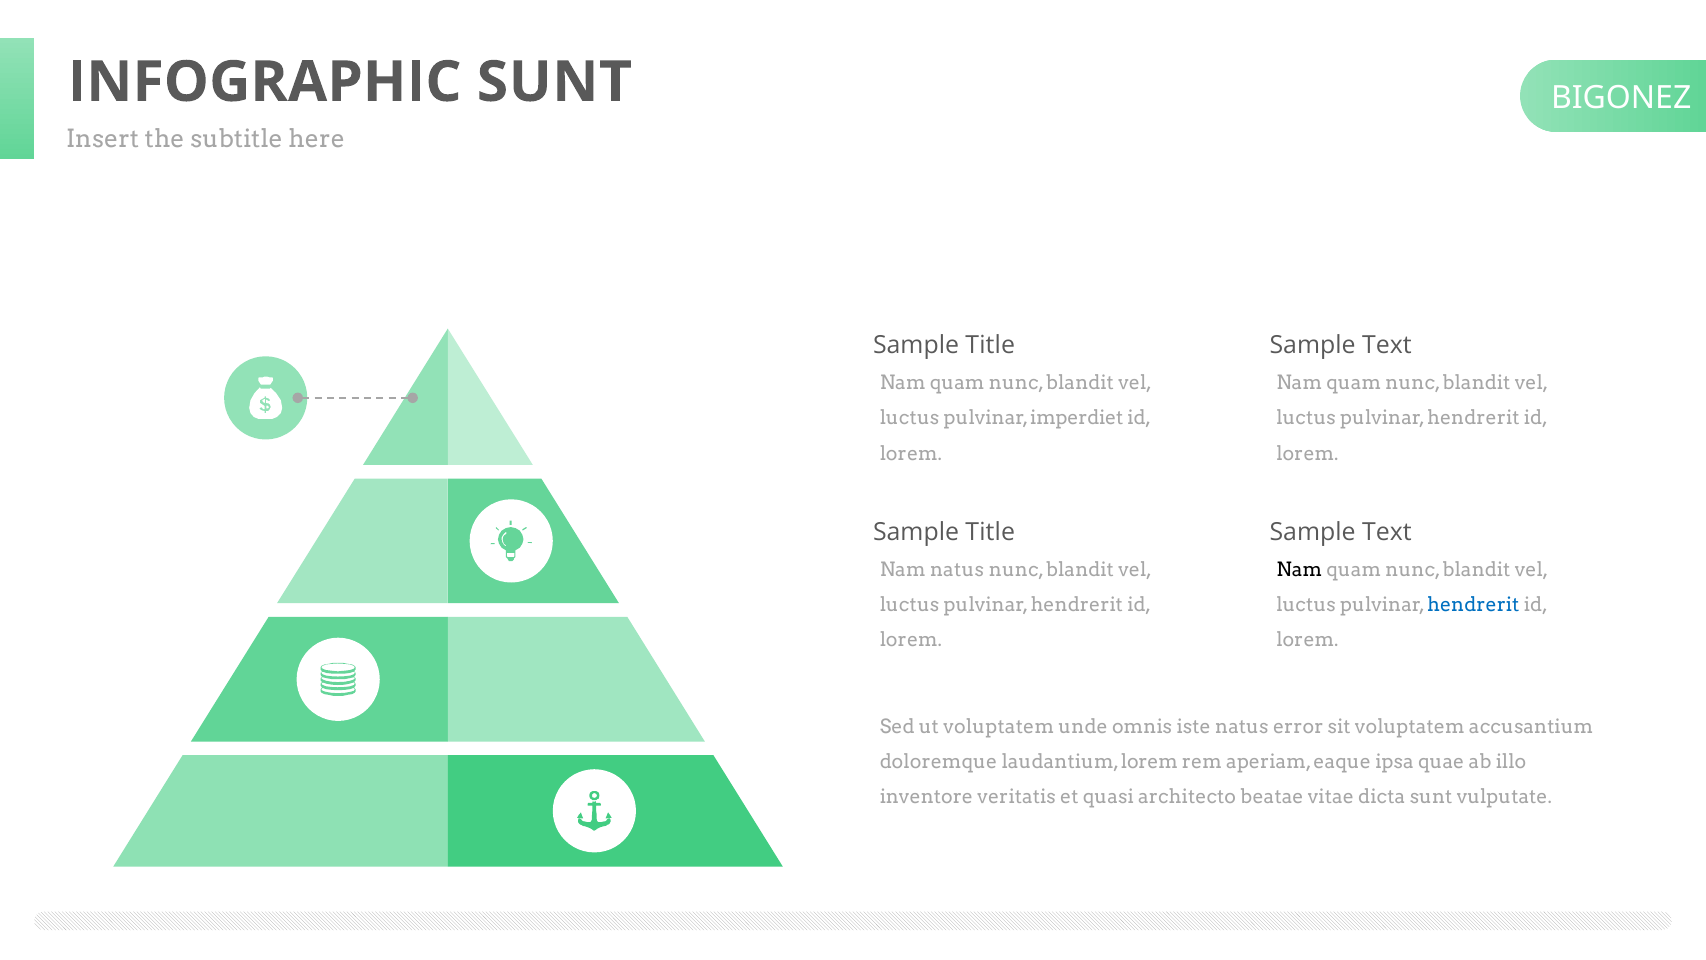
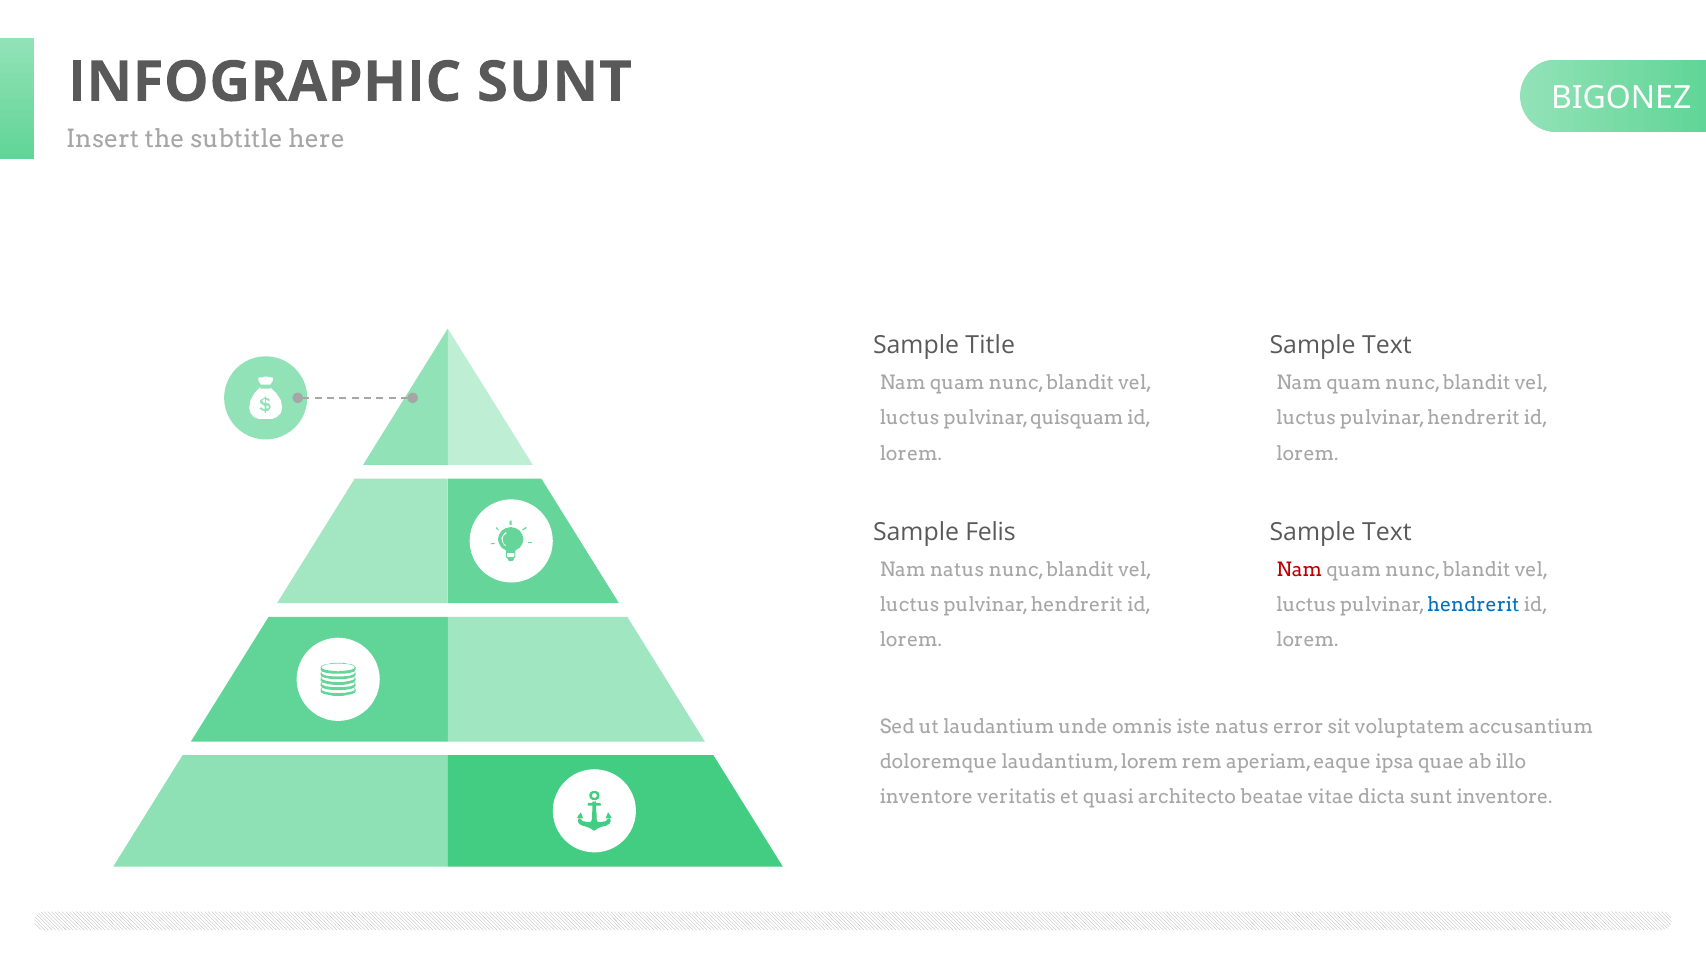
imperdiet: imperdiet -> quisquam
Title at (990, 532): Title -> Felis
Nam at (1299, 569) colour: black -> red
ut voluptatem: voluptatem -> laudantium
sunt vulputate: vulputate -> inventore
